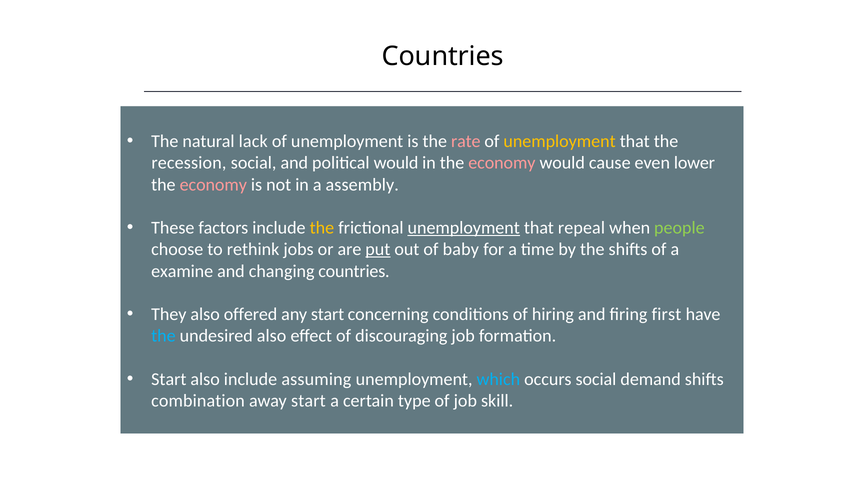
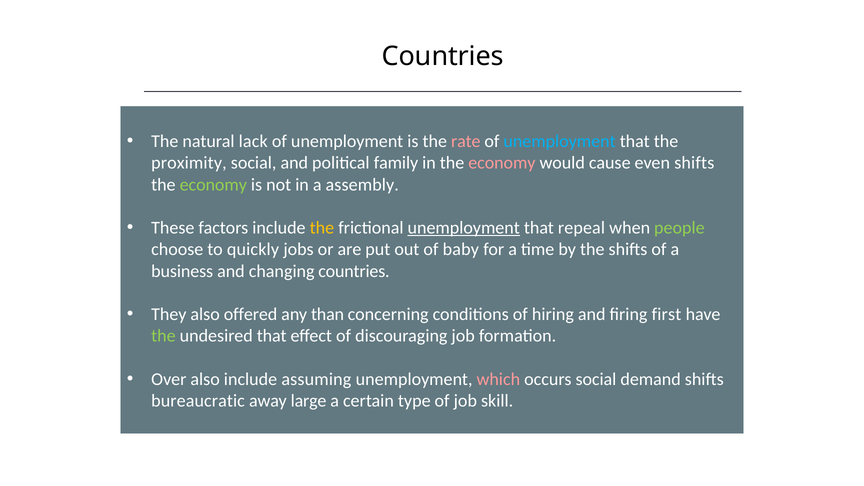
unemployment at (560, 141) colour: yellow -> light blue
recession: recession -> proximity
political would: would -> family
even lower: lower -> shifts
economy at (213, 185) colour: pink -> light green
rethink: rethink -> quickly
put underline: present -> none
examine: examine -> business
any start: start -> than
the at (163, 336) colour: light blue -> light green
undesired also: also -> that
Start at (169, 379): Start -> Over
which colour: light blue -> pink
combination: combination -> bureaucratic
away start: start -> large
